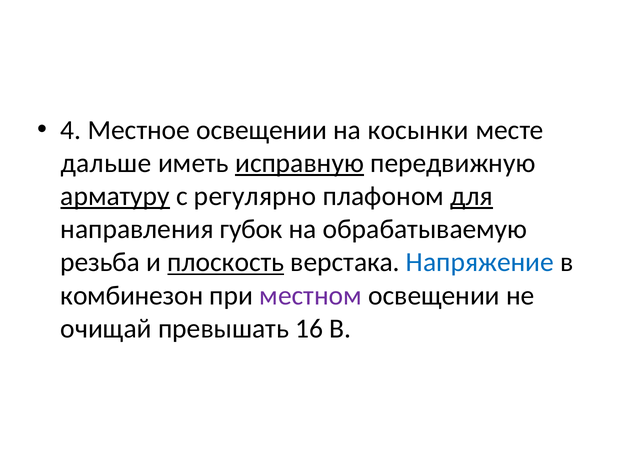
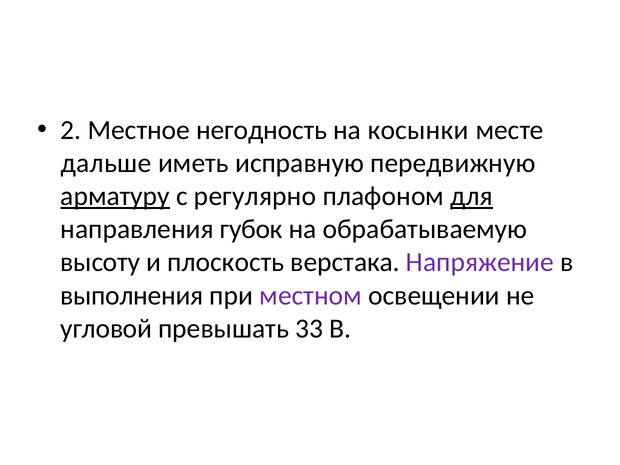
4: 4 -> 2
Местное освещении: освещении -> негодность
исправную underline: present -> none
резьба: резьба -> высоту
плоскость underline: present -> none
Напряжение colour: blue -> purple
комбинезон: комбинезон -> выполнения
очищай: очищай -> угловой
16: 16 -> 33
